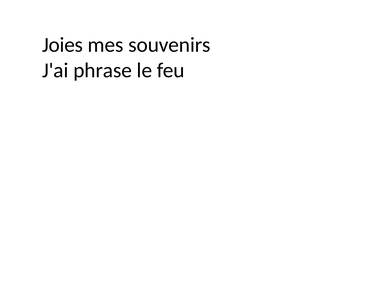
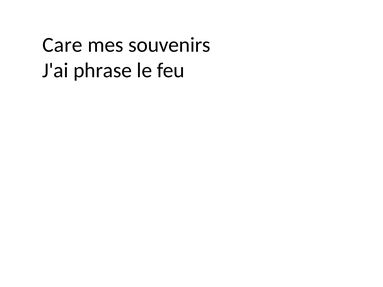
Joies: Joies -> Care
